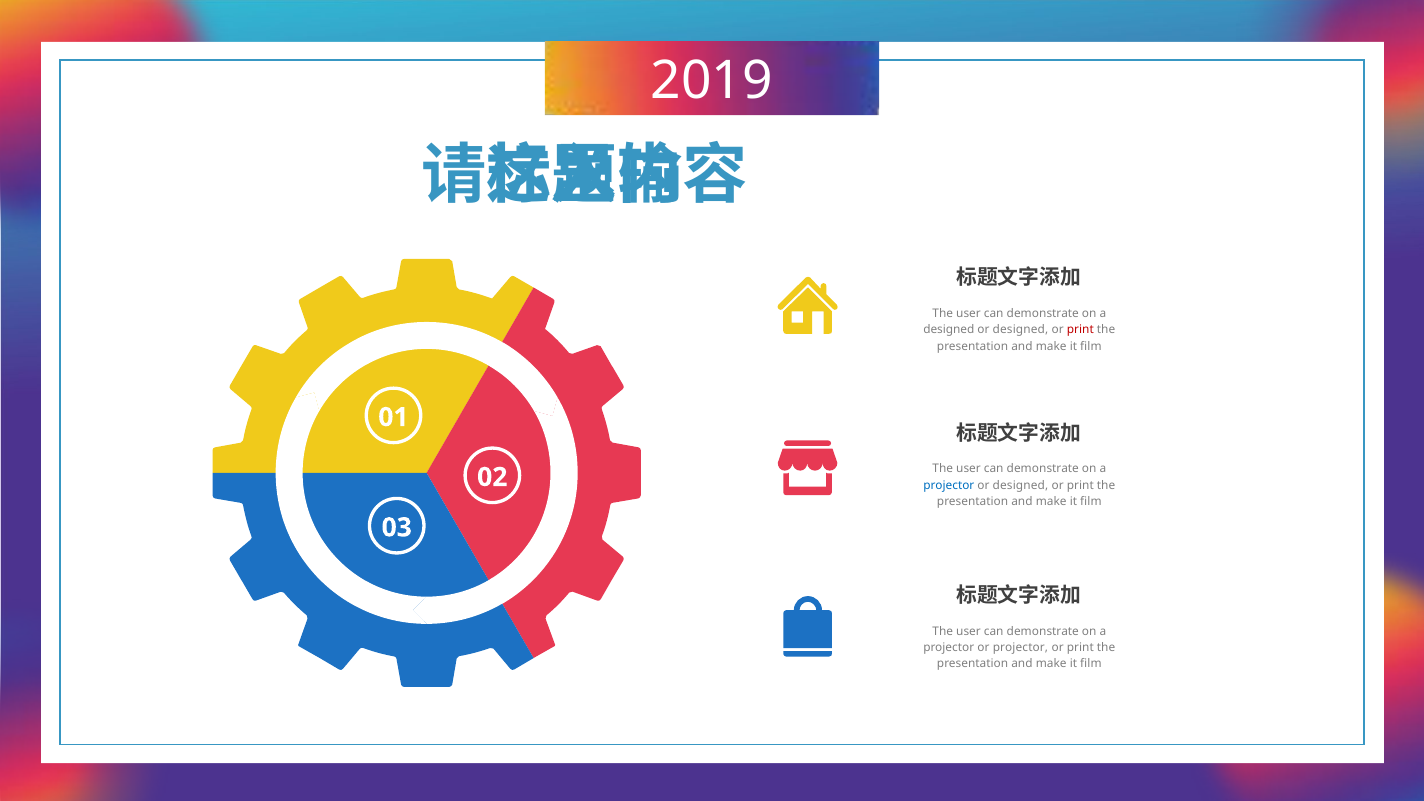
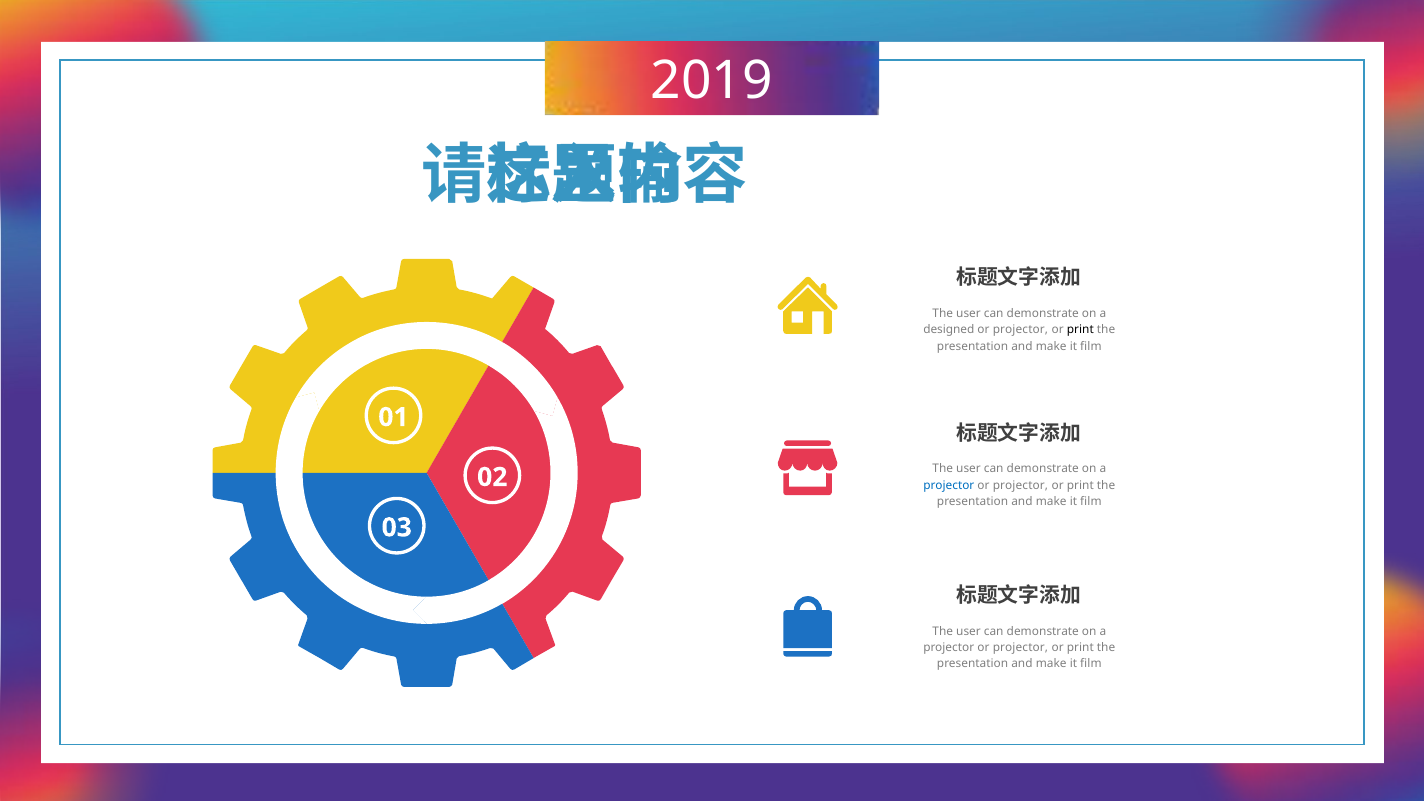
designed at (1020, 330): designed -> projector
print at (1080, 330) colour: red -> black
designed at (1020, 485): designed -> projector
